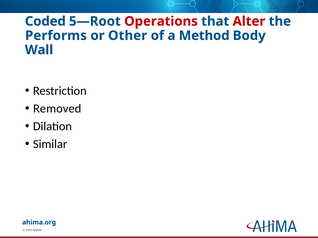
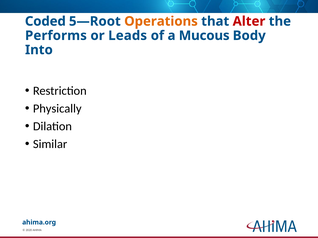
Operations colour: red -> orange
Other: Other -> Leads
Method: Method -> Mucous
Wall: Wall -> Into
Removed: Removed -> Physically
